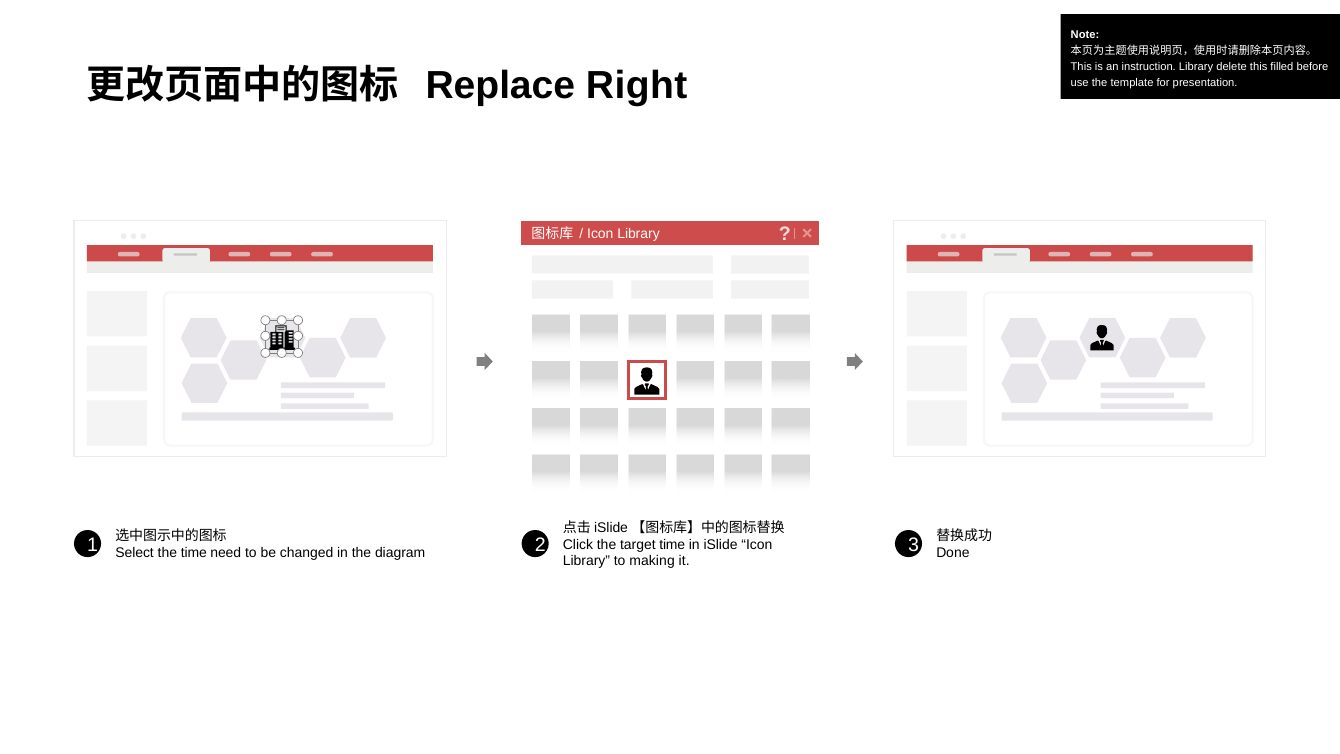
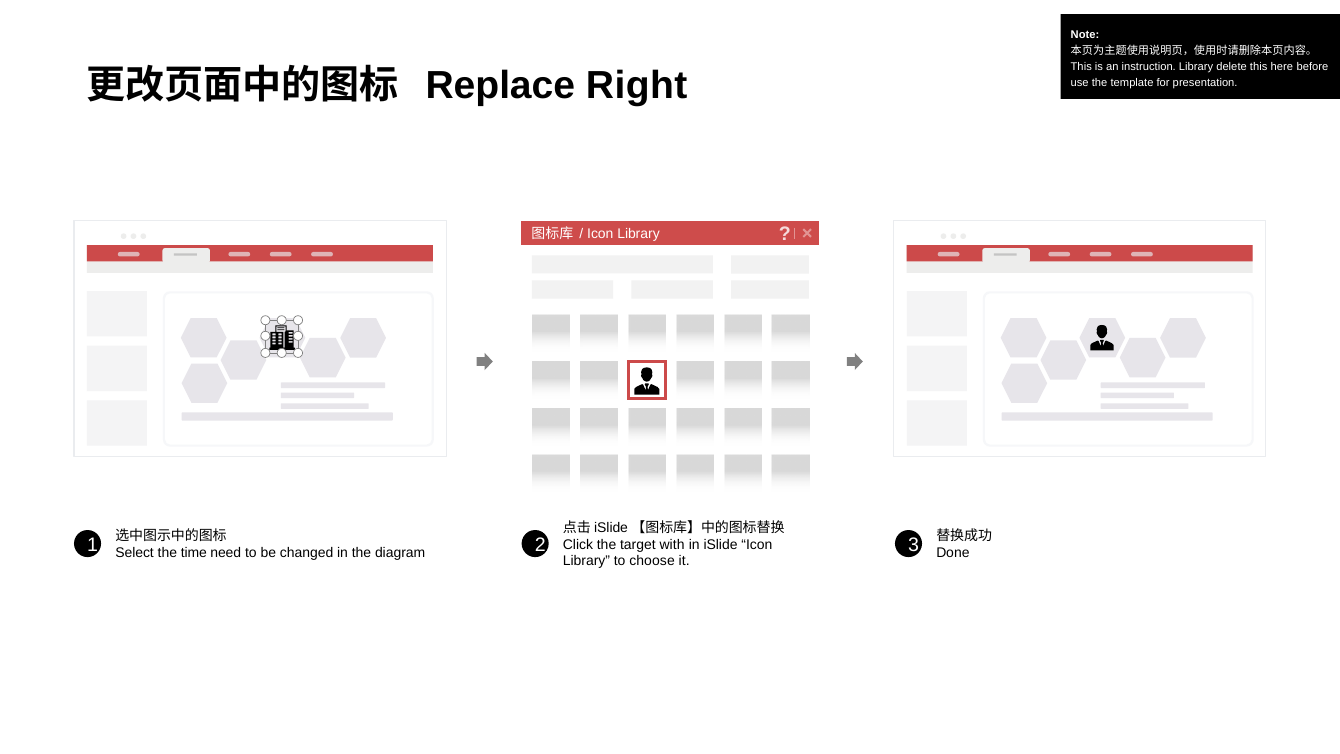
filled: filled -> here
target time: time -> with
making: making -> choose
